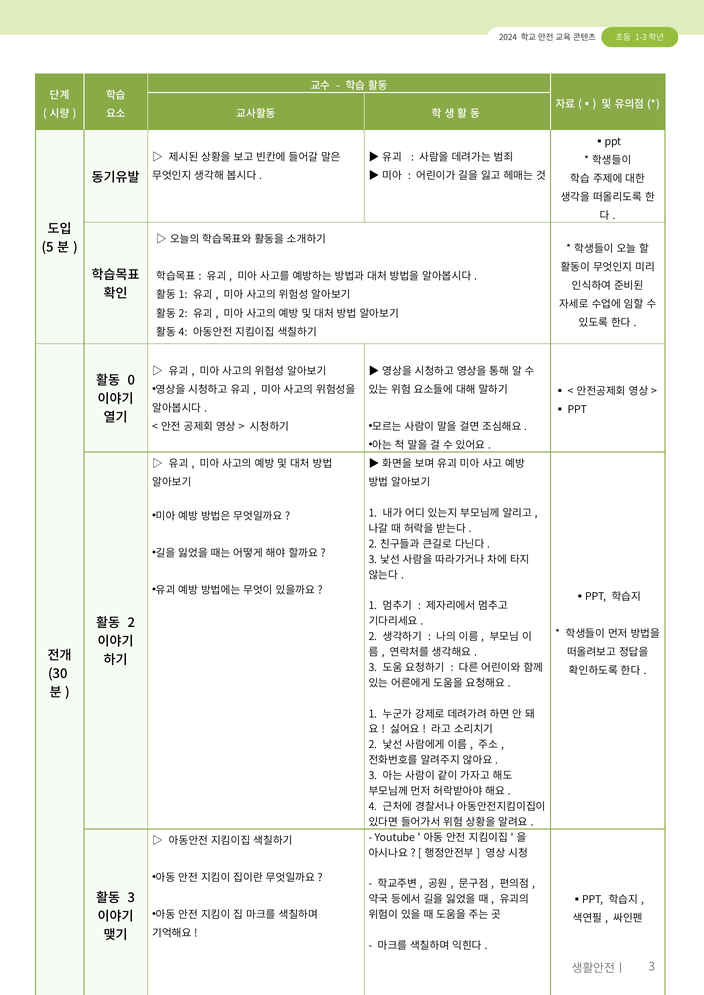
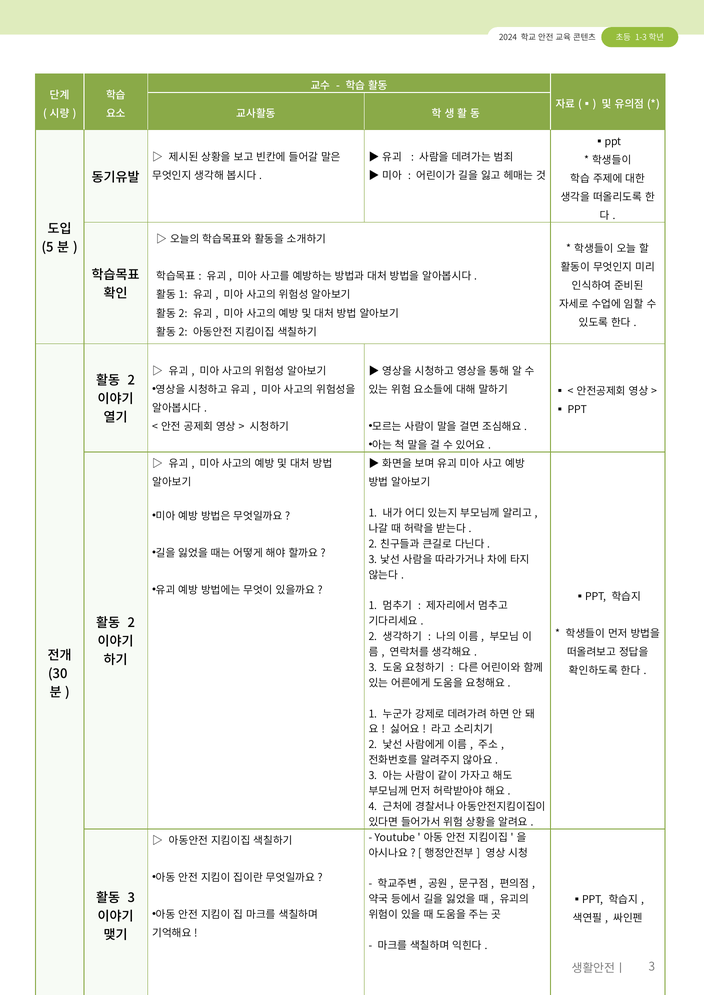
4 at (183, 332): 4 -> 2
0 at (132, 381): 0 -> 2
